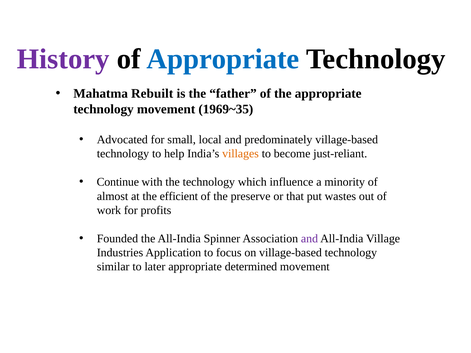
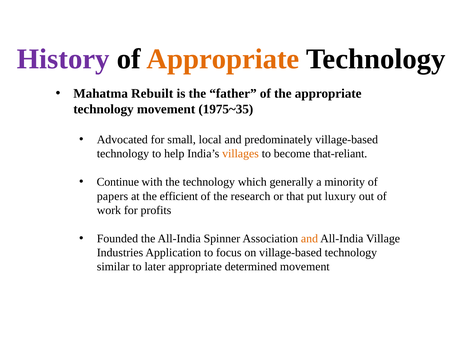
Appropriate at (223, 59) colour: blue -> orange
1969~35: 1969~35 -> 1975~35
just-reliant: just-reliant -> that-reliant
influence: influence -> generally
almost: almost -> papers
preserve: preserve -> research
wastes: wastes -> luxury
and at (309, 239) colour: purple -> orange
